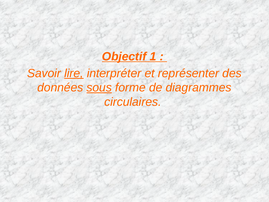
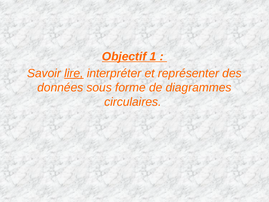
sous underline: present -> none
